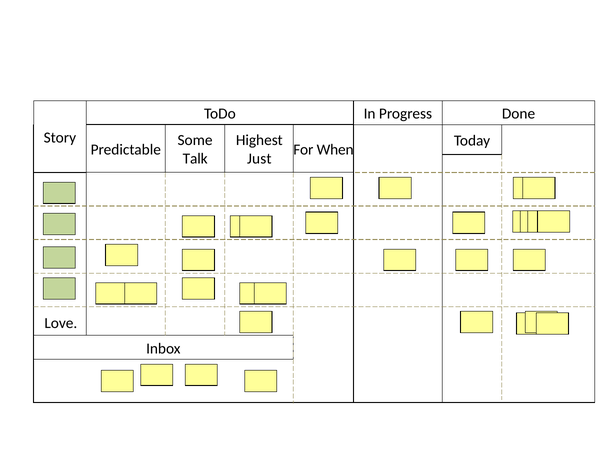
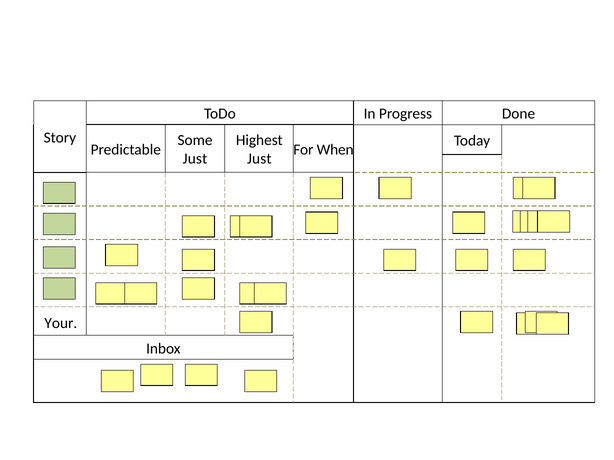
Talk at (195, 159): Talk -> Just
Love: Love -> Your
